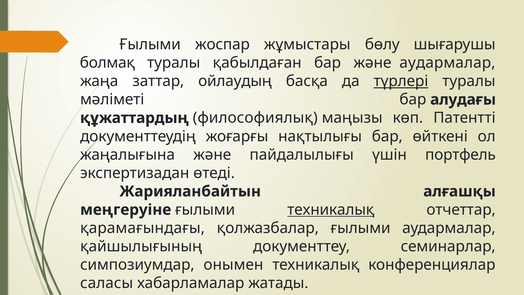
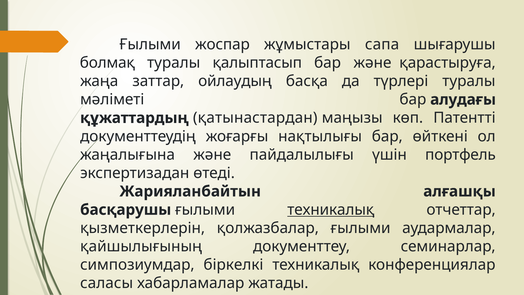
бөлу: бөлу -> сапа
қабылдаған: қабылдаған -> қалыптасып
және аудармалар: аудармалар -> қарастыруға
түрлері underline: present -> none
философиялық: философиялық -> қатынастардан
меңгеруіне: меңгеруіне -> басқарушы
қарамағындағы: қарамағындағы -> қызметкерлерін
онымен: онымен -> біркелкі
